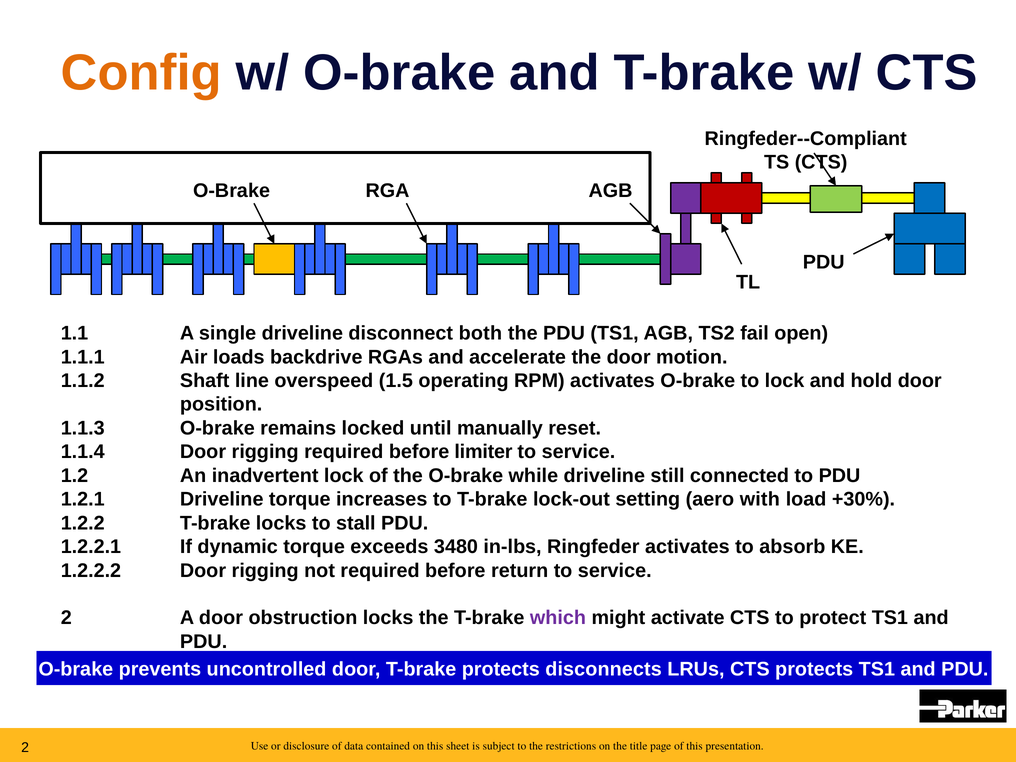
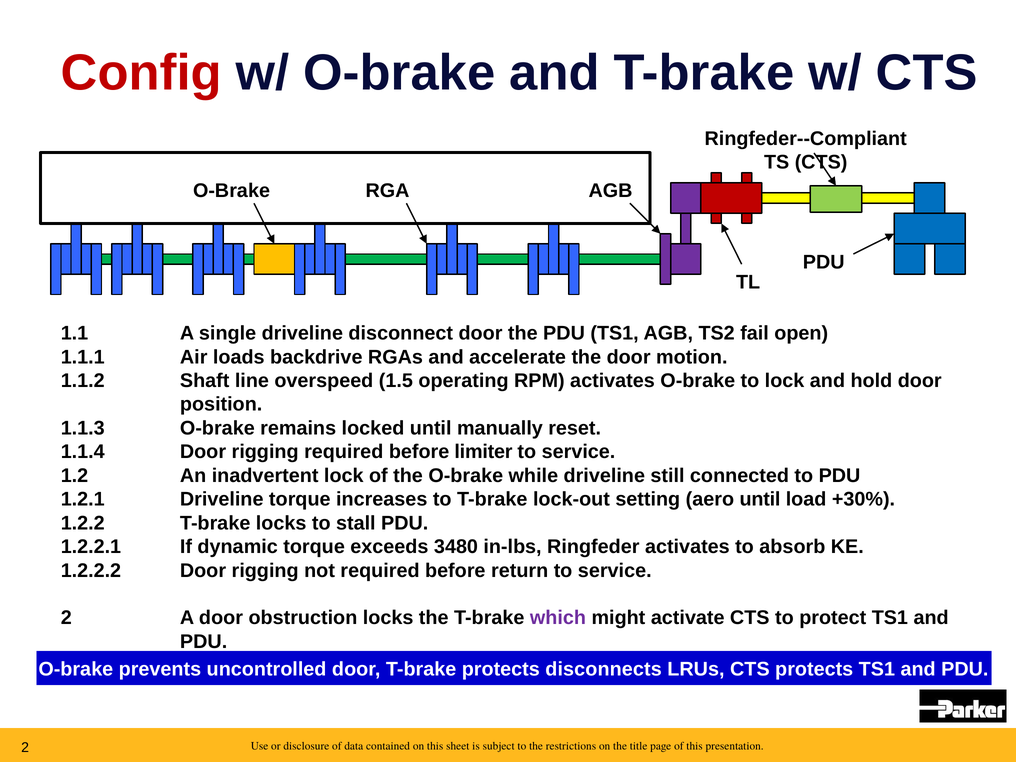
Config colour: orange -> red
disconnect both: both -> door
aero with: with -> until
